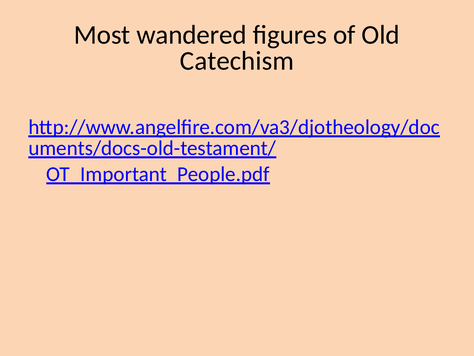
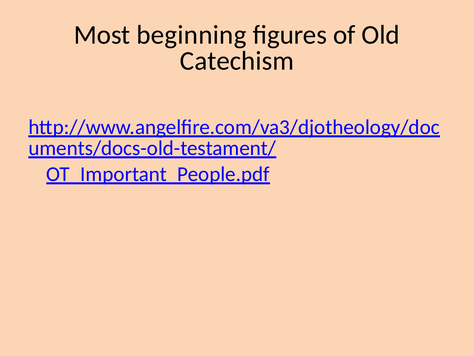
wandered: wandered -> beginning
